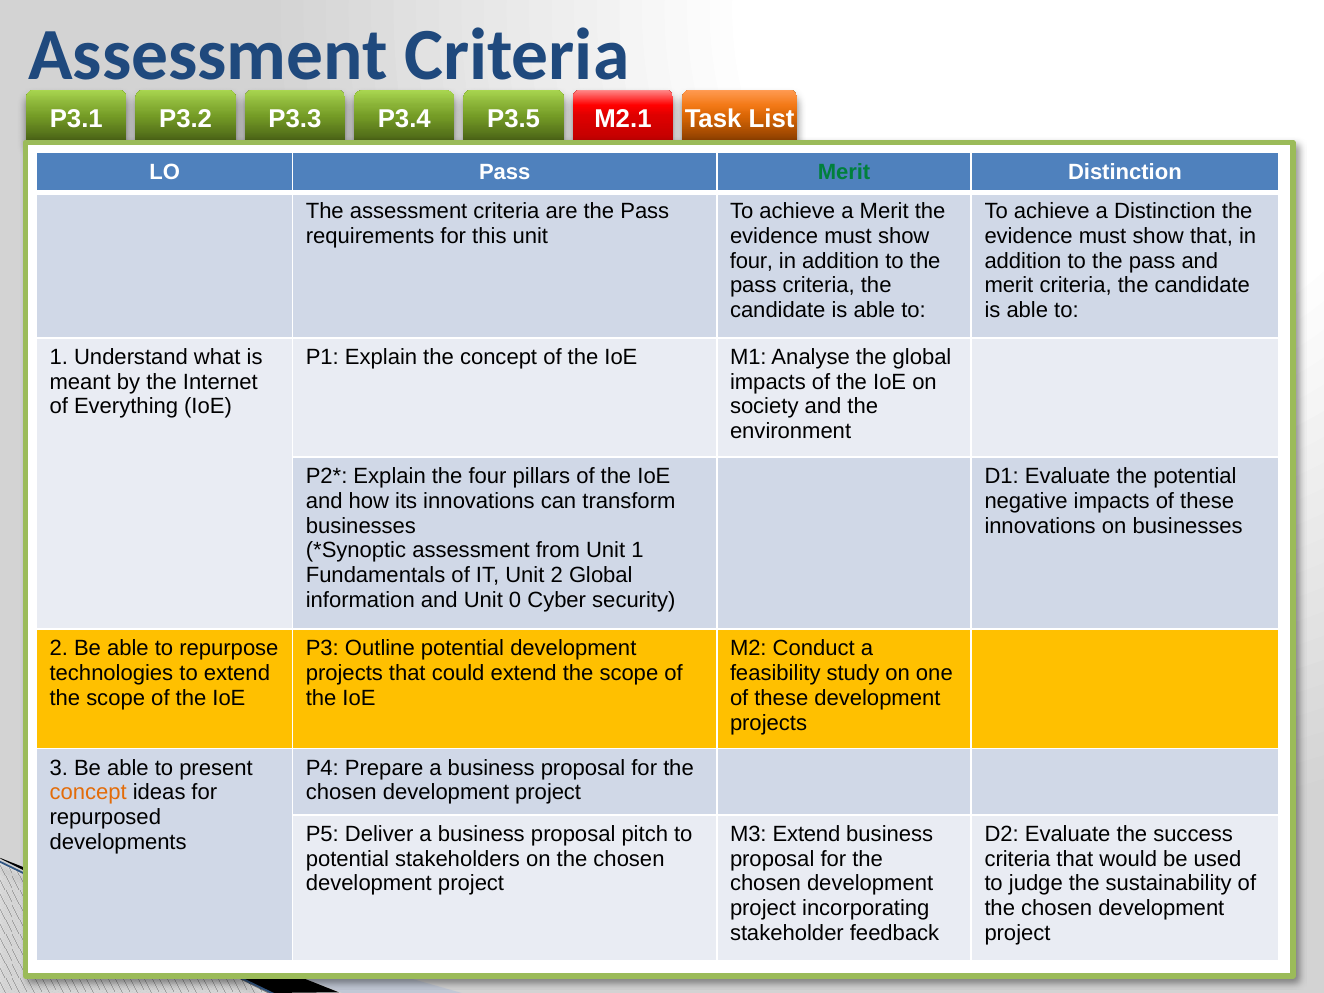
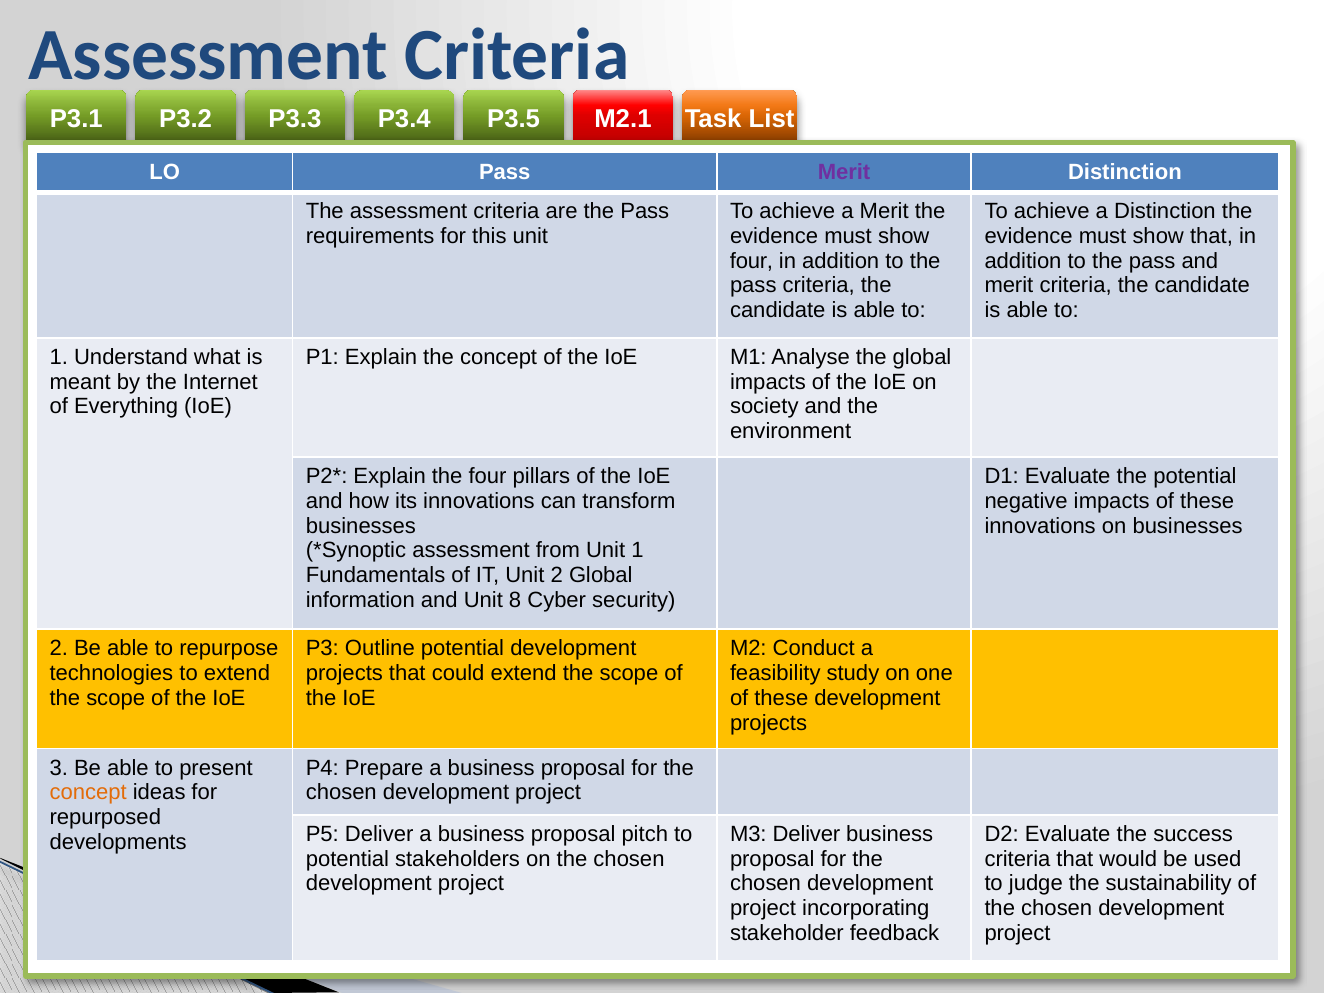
Merit at (844, 172) colour: green -> purple
0: 0 -> 8
M3 Extend: Extend -> Deliver
